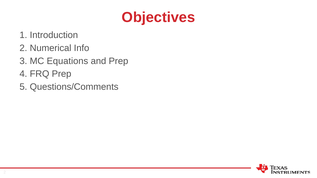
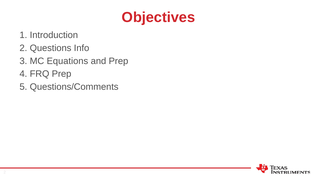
Numerical: Numerical -> Questions
